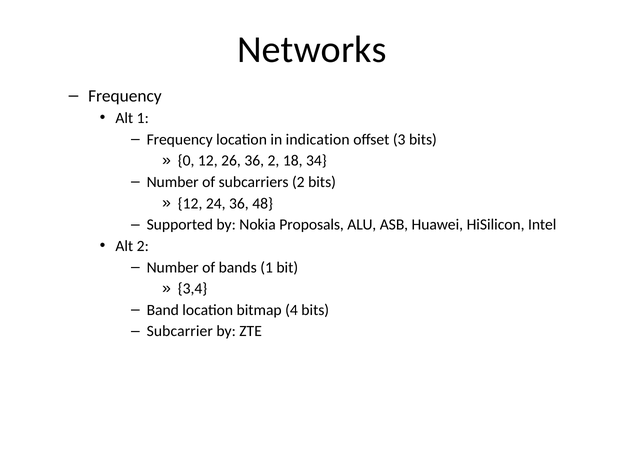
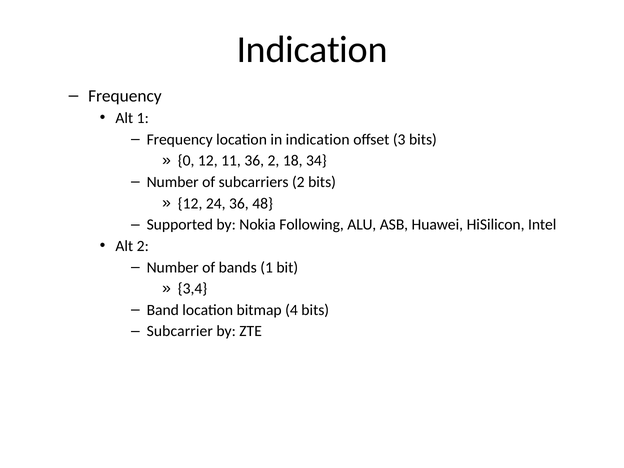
Networks at (312, 49): Networks -> Indication
26: 26 -> 11
Proposals: Proposals -> Following
